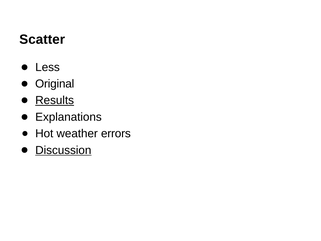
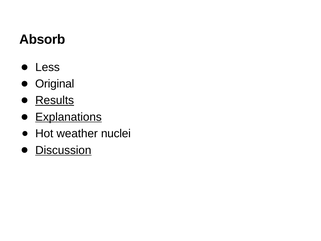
Scatter: Scatter -> Absorb
Explanations underline: none -> present
errors: errors -> nuclei
